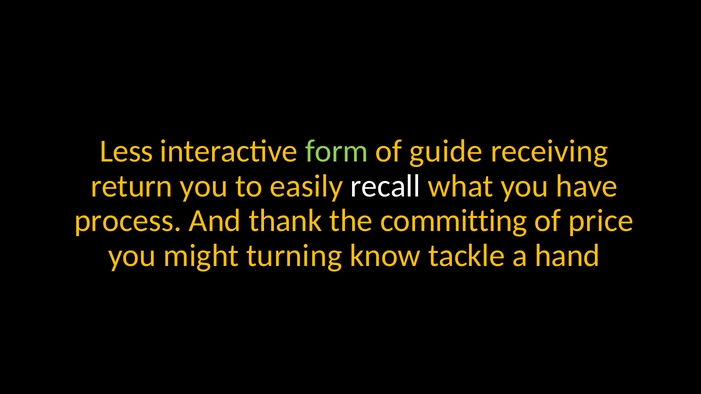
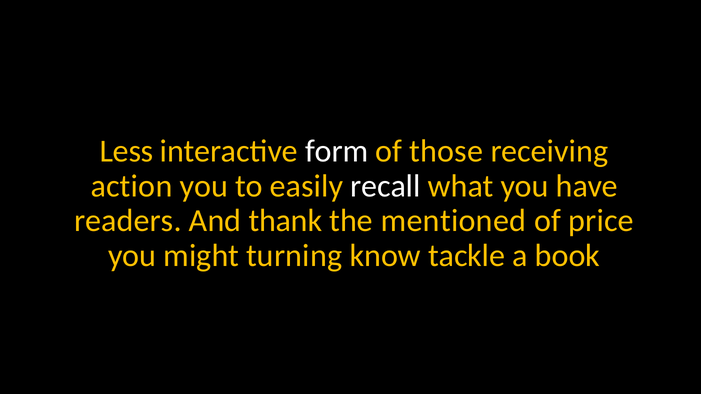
form colour: light green -> white
guide: guide -> those
return: return -> action
process: process -> readers
committing: committing -> mentioned
hand: hand -> book
